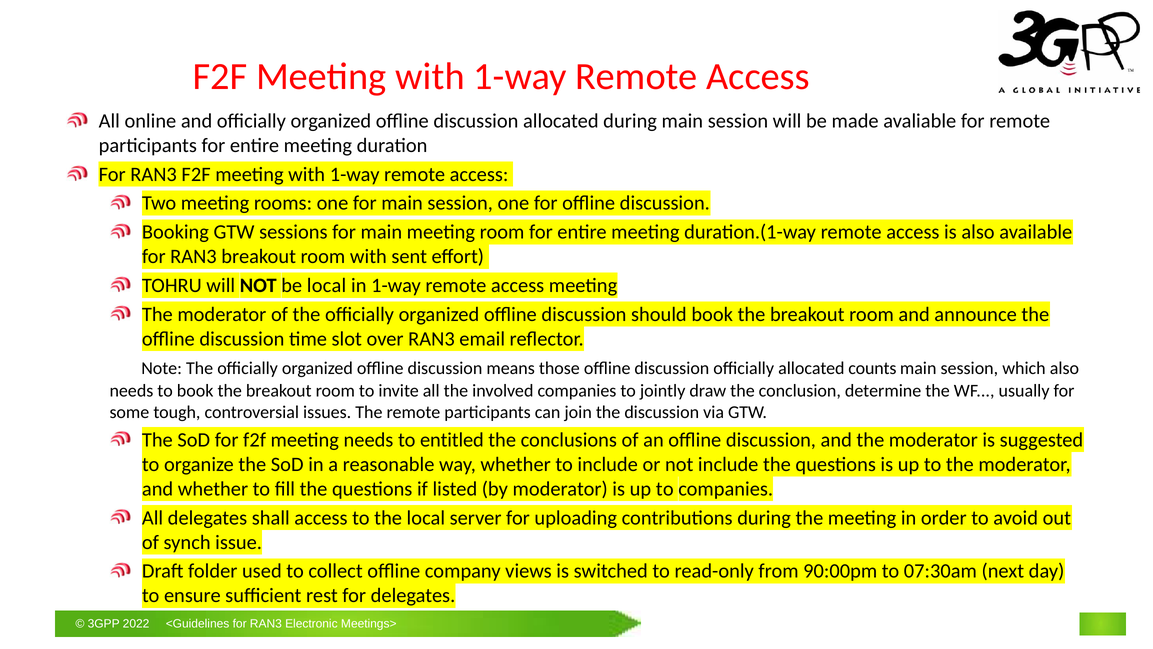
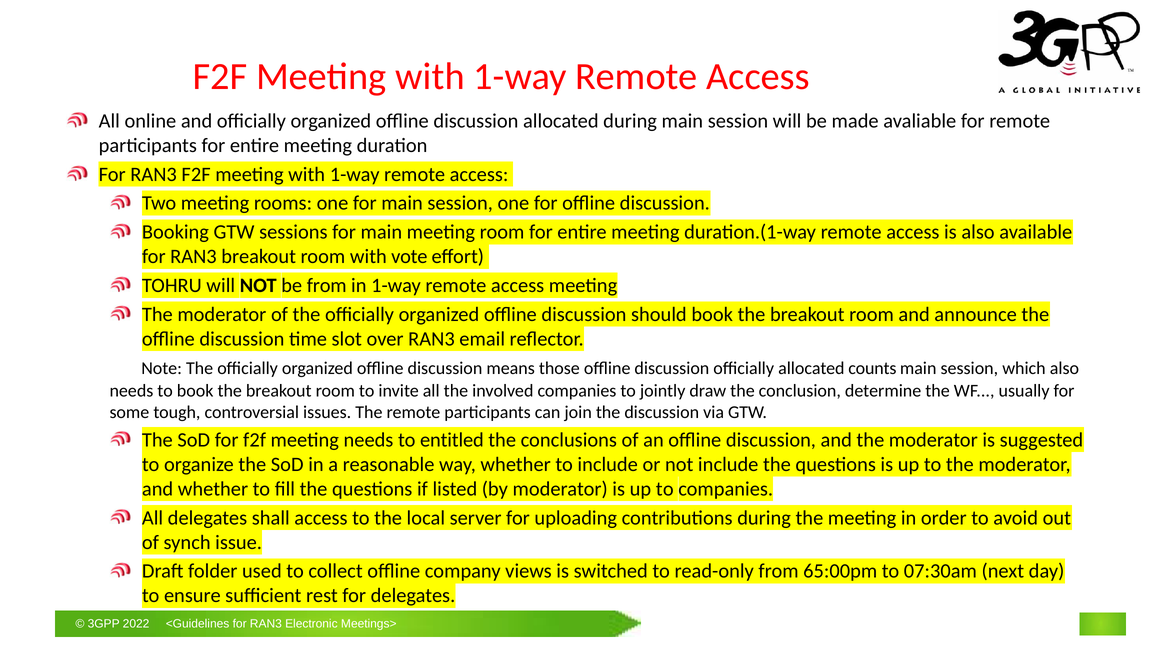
sent: sent -> vote
be local: local -> from
90:00pm: 90:00pm -> 65:00pm
